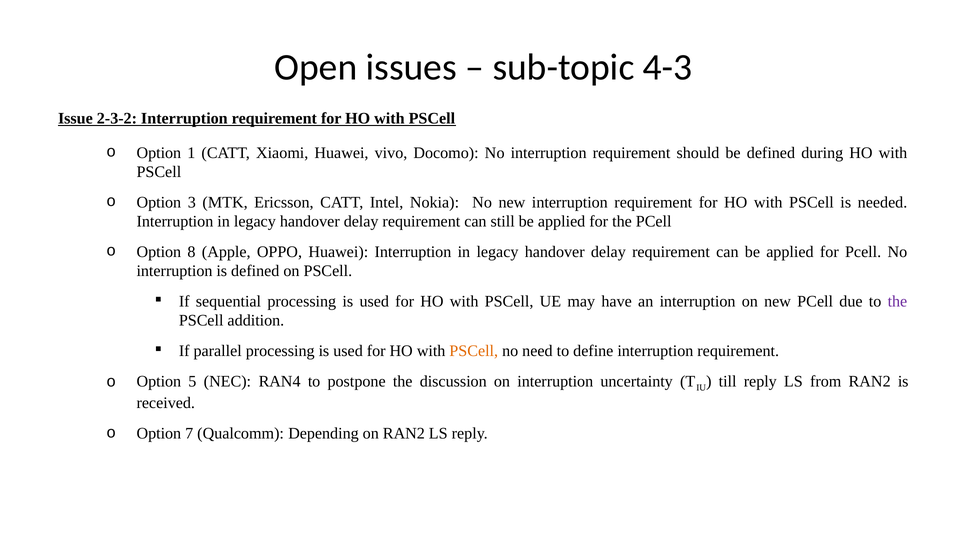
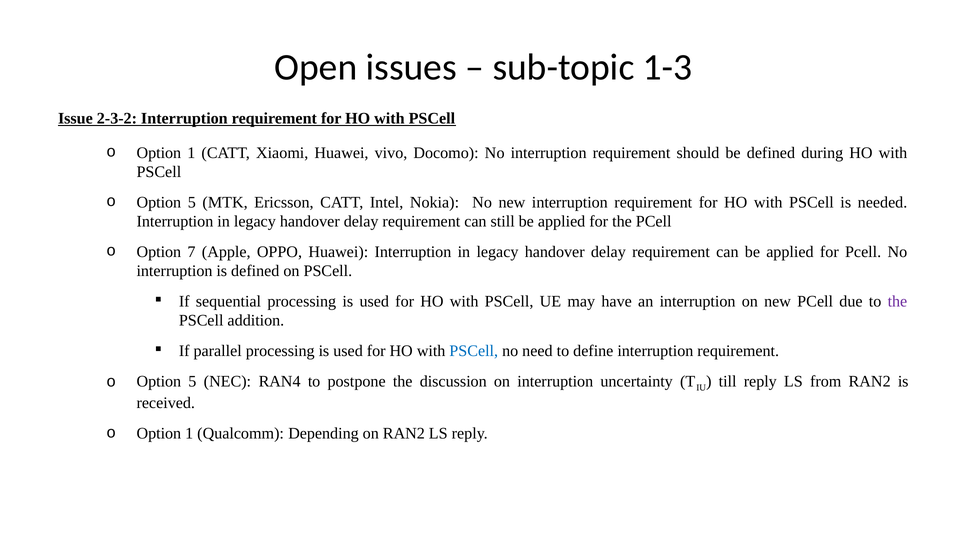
4-3: 4-3 -> 1-3
3 at (192, 202): 3 -> 5
8: 8 -> 7
PSCell at (474, 351) colour: orange -> blue
7 at (189, 434): 7 -> 1
